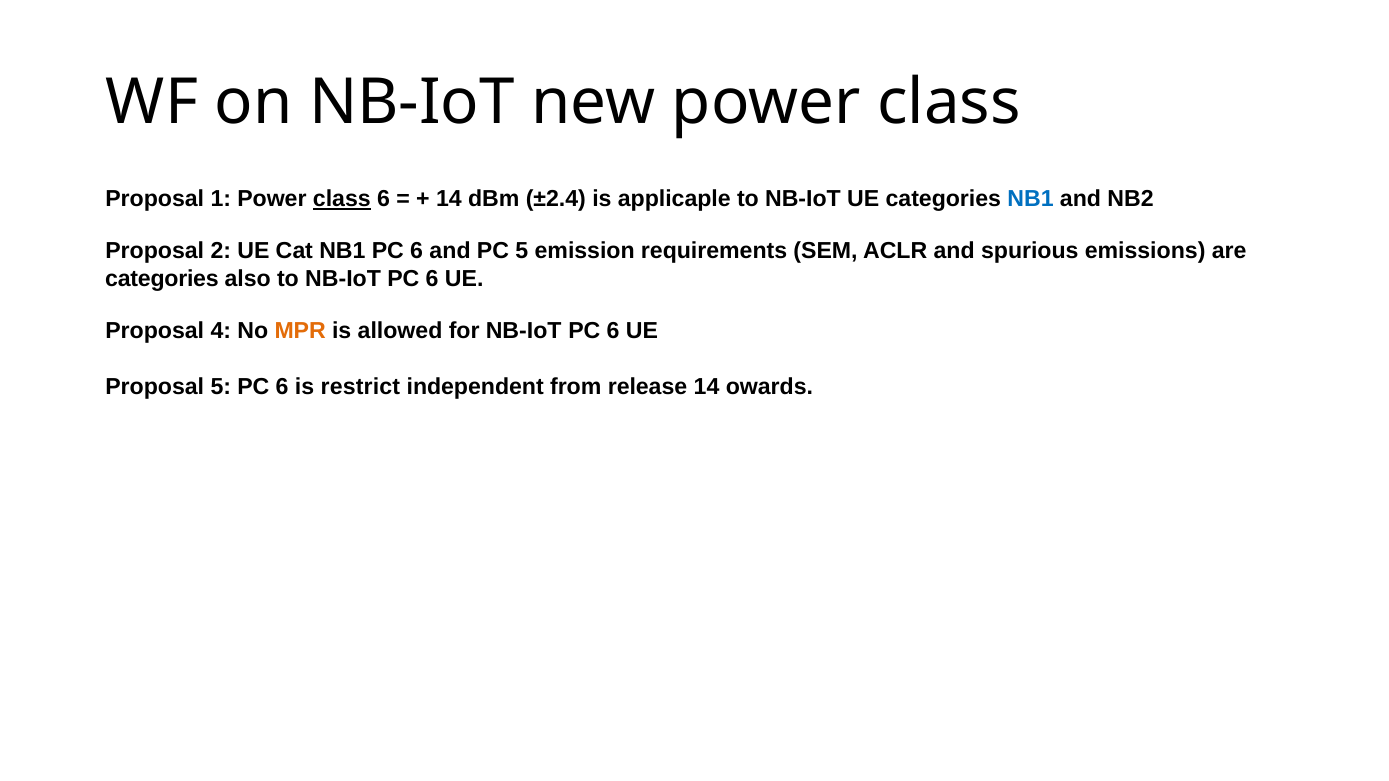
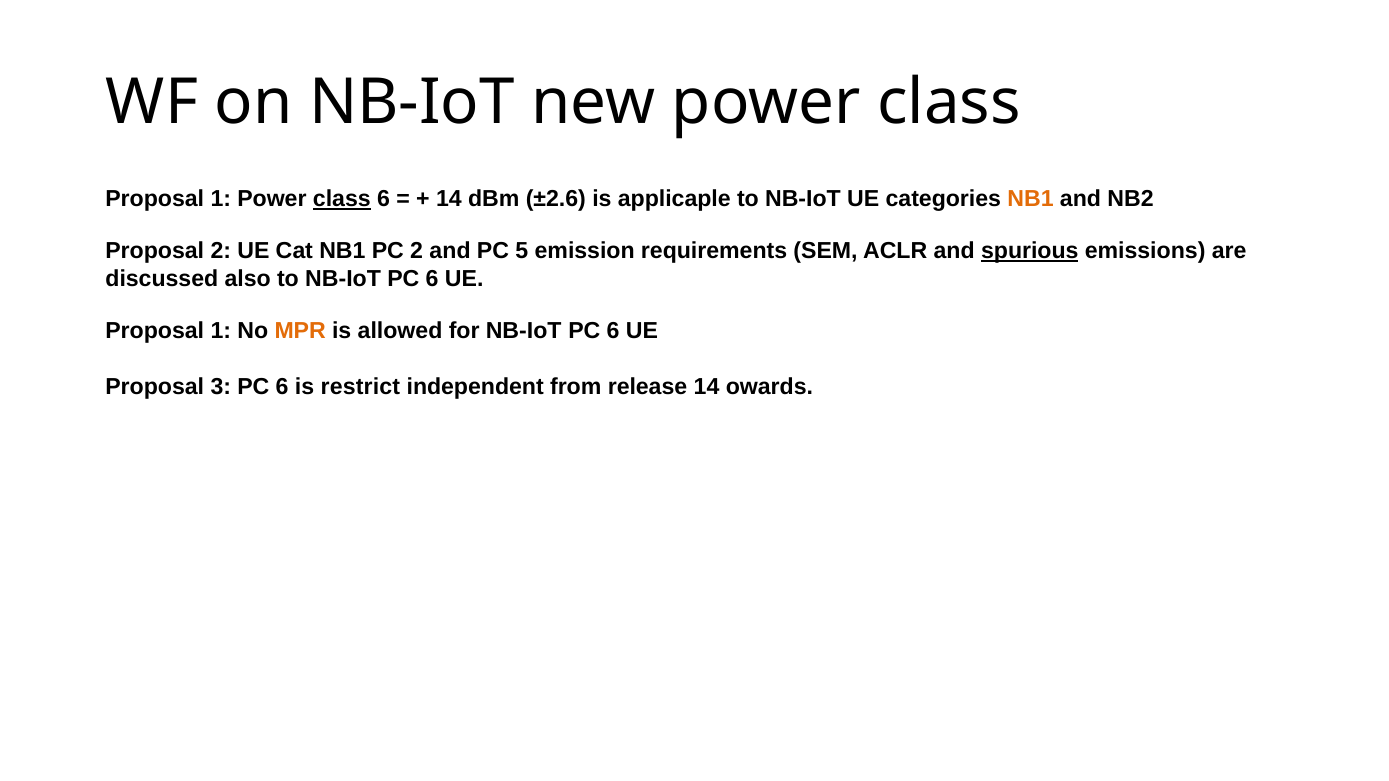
±2.4: ±2.4 -> ±2.6
NB1 at (1031, 199) colour: blue -> orange
NB1 PC 6: 6 -> 2
spurious underline: none -> present
categories at (162, 279): categories -> discussed
4 at (221, 331): 4 -> 1
Proposal 5: 5 -> 3
